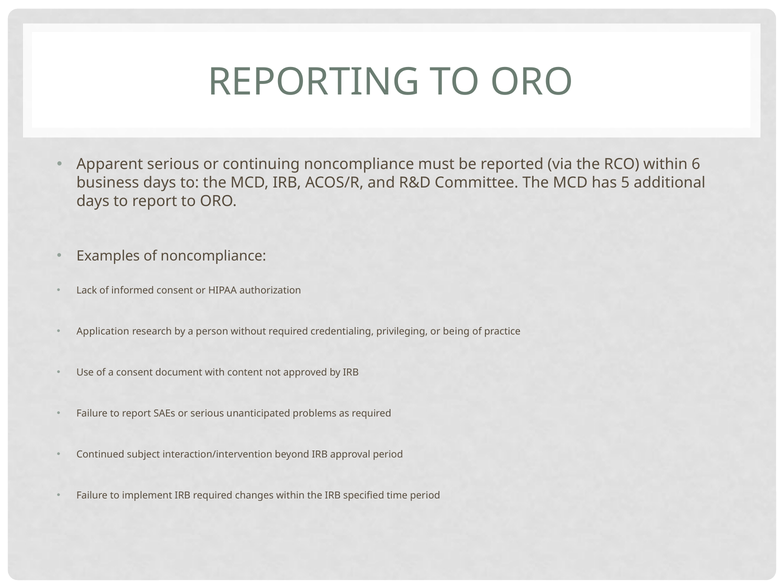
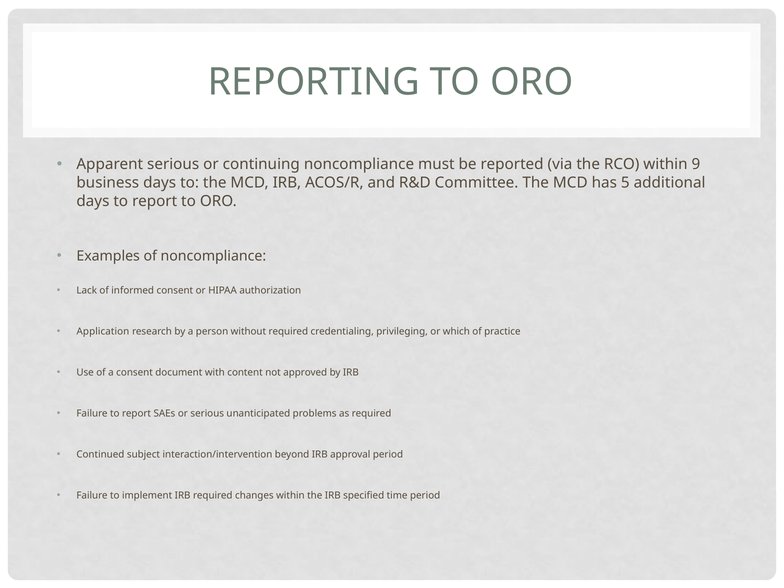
6: 6 -> 9
being: being -> which
